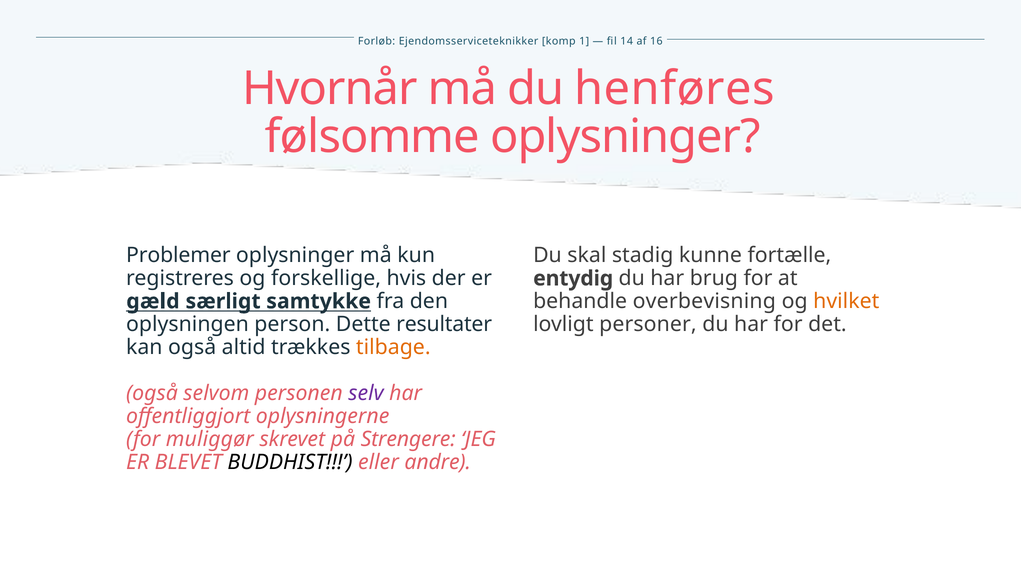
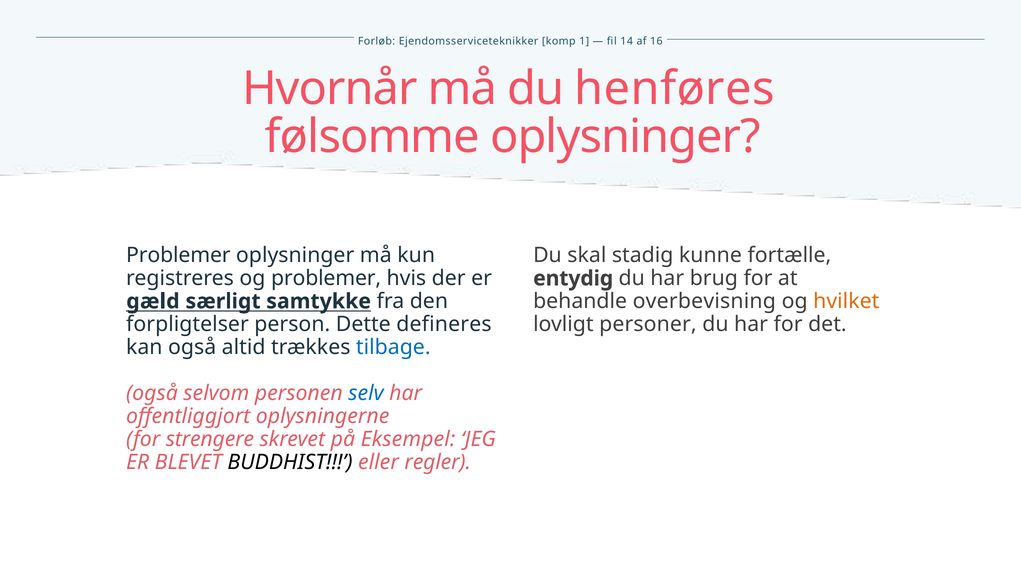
og forskellige: forskellige -> problemer
oplysningen: oplysningen -> forpligtelser
resultater: resultater -> defineres
tilbage colour: orange -> blue
selv colour: purple -> blue
muliggør: muliggør -> strengere
Strengere: Strengere -> Eksempel
andre: andre -> regler
